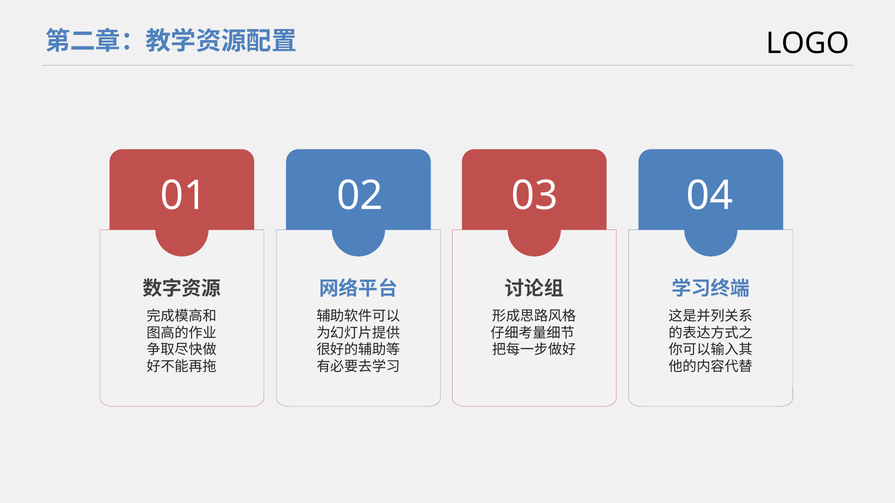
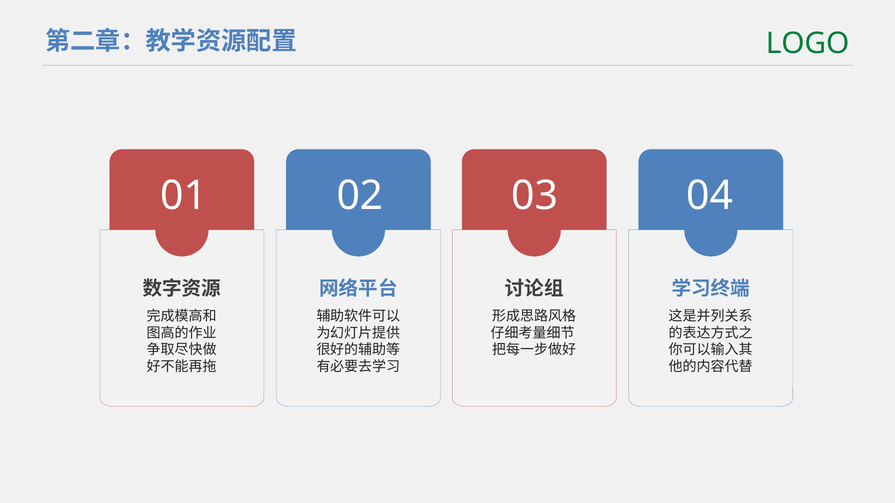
LOGO colour: black -> green
